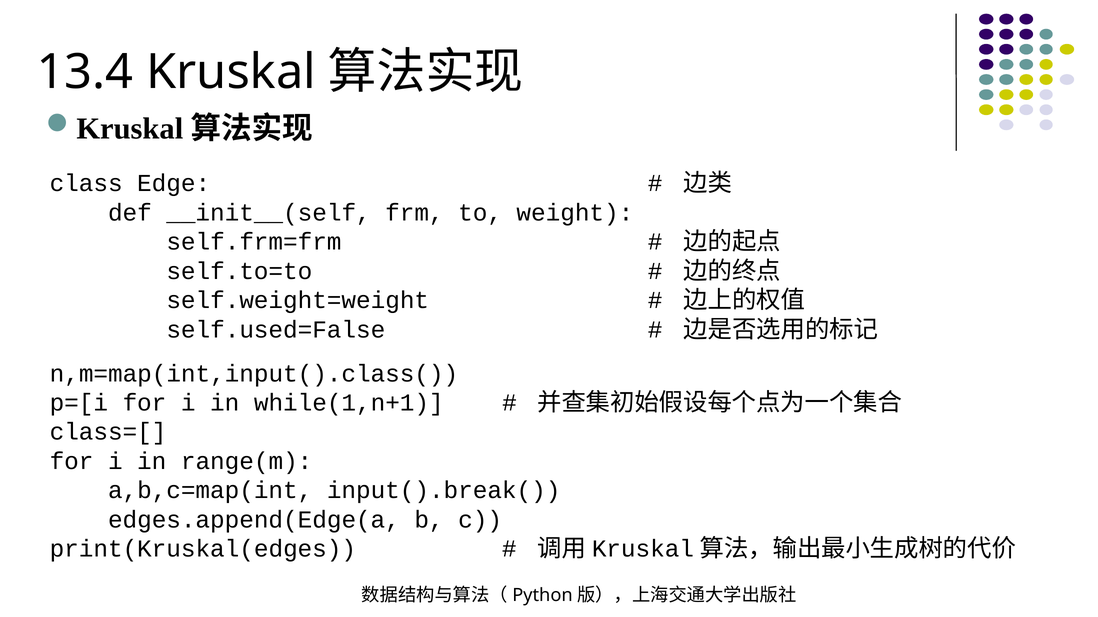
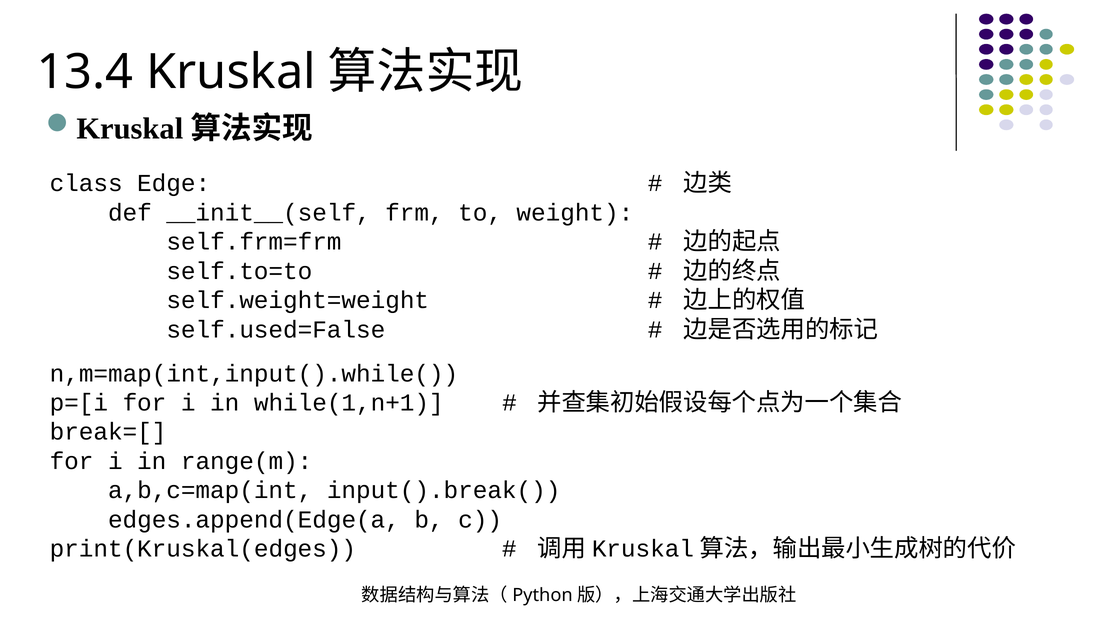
n,m=map(int,input().class(: n,m=map(int,input().class( -> n,m=map(int,input().while(
class=[: class=[ -> break=[
